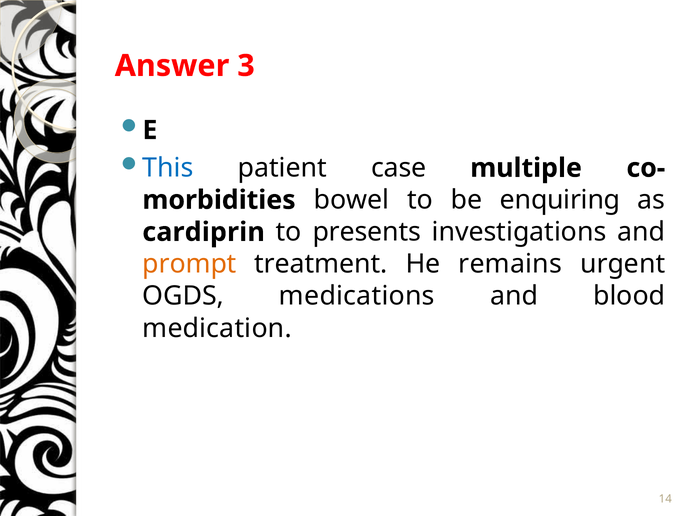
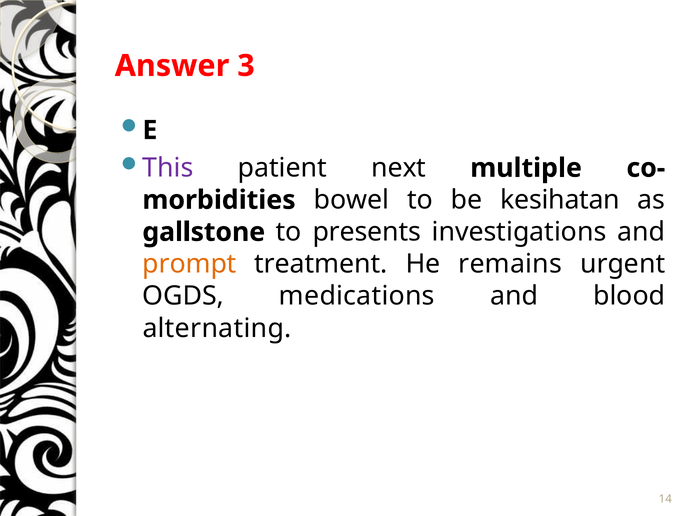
This colour: blue -> purple
case: case -> next
enquiring: enquiring -> kesihatan
cardiprin: cardiprin -> gallstone
medication: medication -> alternating
